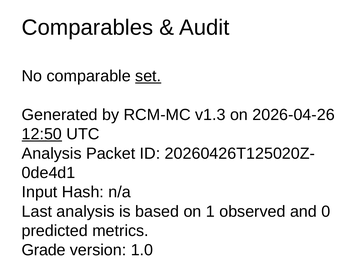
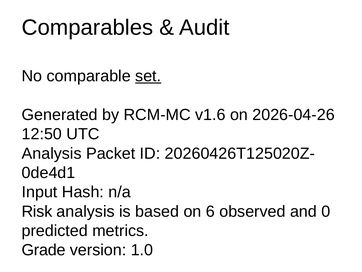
v1.3: v1.3 -> v1.6
12:50 underline: present -> none
Last: Last -> Risk
1: 1 -> 6
